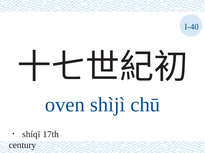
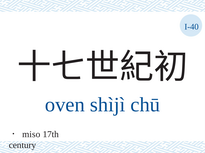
shíqī: shíqī -> miso
